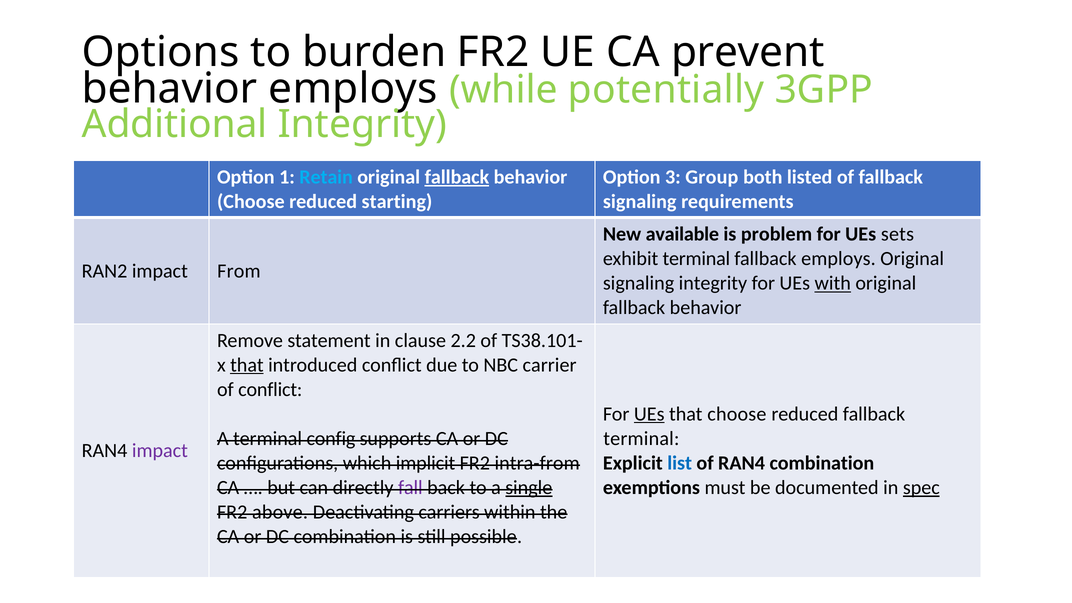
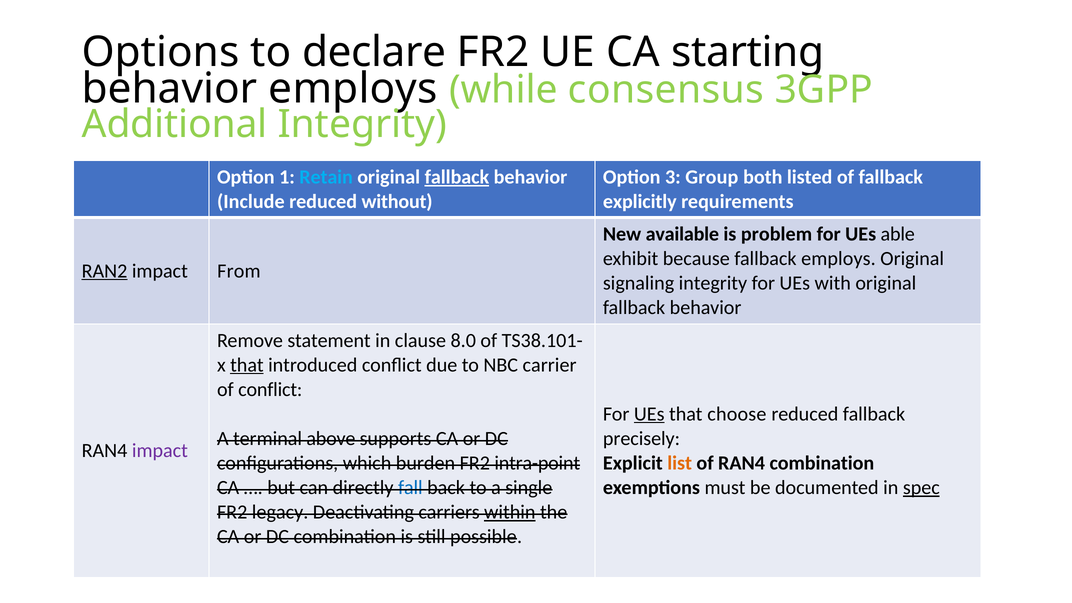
burden: burden -> declare
prevent: prevent -> starting
potentially: potentially -> consensus
Choose at (251, 202): Choose -> Include
starting: starting -> without
signaling at (640, 202): signaling -> explicitly
sets: sets -> able
exhibit terminal: terminal -> because
RAN2 underline: none -> present
with underline: present -> none
2.2: 2.2 -> 8.0
config: config -> above
terminal at (641, 439): terminal -> precisely
implicit: implicit -> burden
intra-from: intra-from -> intra-point
list colour: blue -> orange
fall colour: purple -> blue
single underline: present -> none
above: above -> legacy
within underline: none -> present
